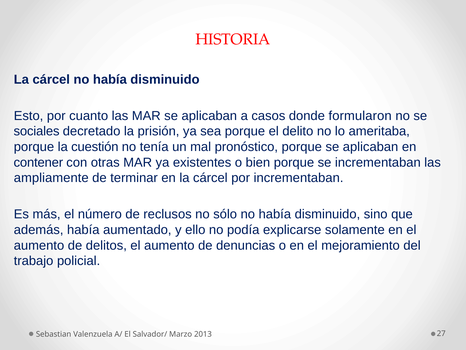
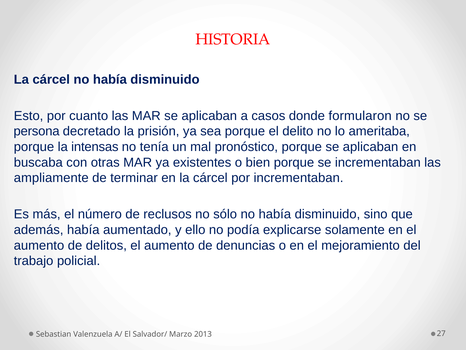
sociales: sociales -> persona
cuestión: cuestión -> intensas
contener: contener -> buscaba
